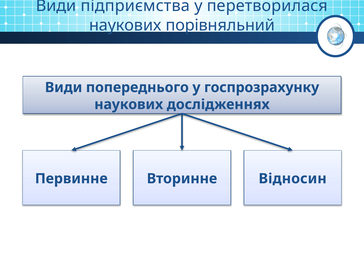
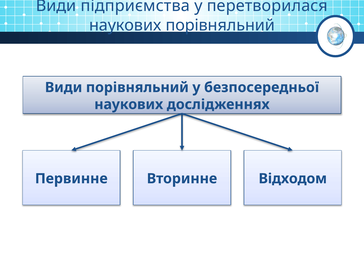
Види попереднього: попереднього -> порівняльний
госпрозрахунку: госпрозрахунку -> безпосередньої
Відносин: Відносин -> Відходом
